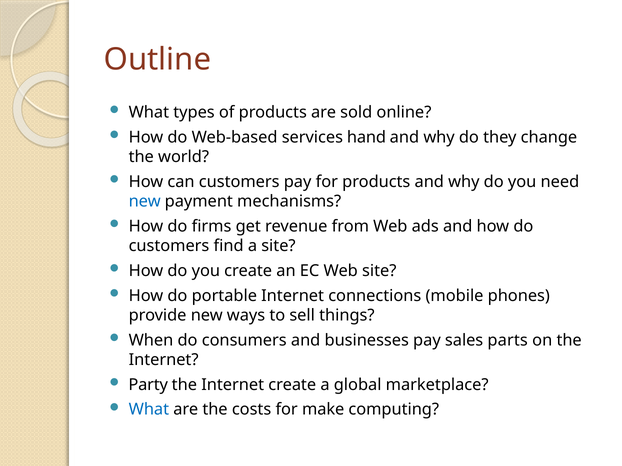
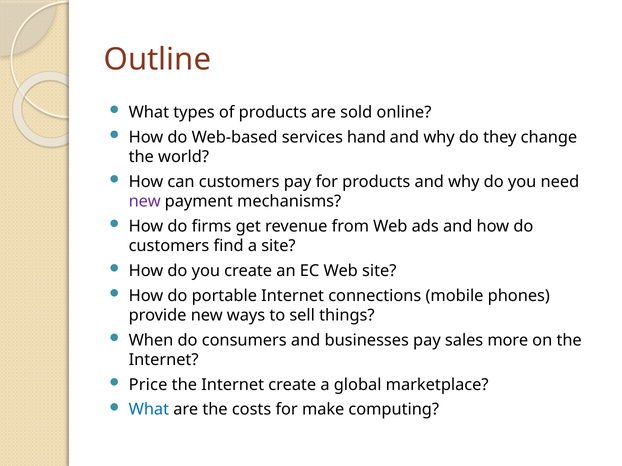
new at (145, 202) colour: blue -> purple
parts: parts -> more
Party: Party -> Price
